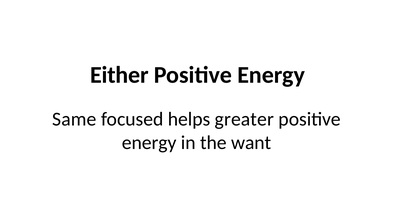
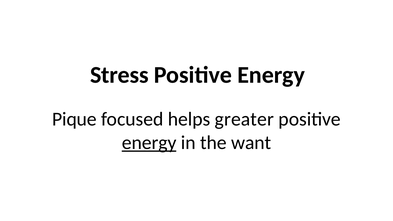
Either: Either -> Stress
Same: Same -> Pique
energy at (149, 143) underline: none -> present
